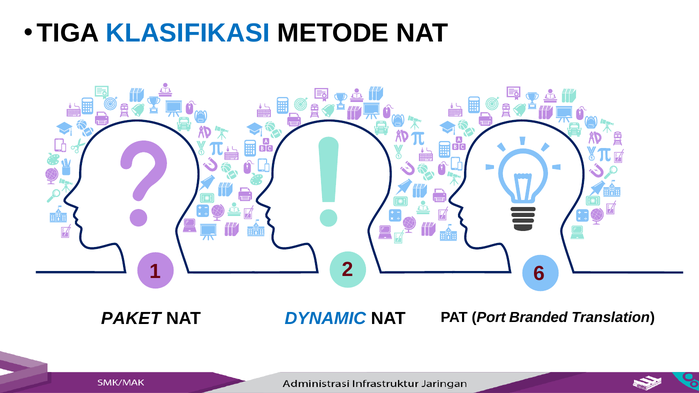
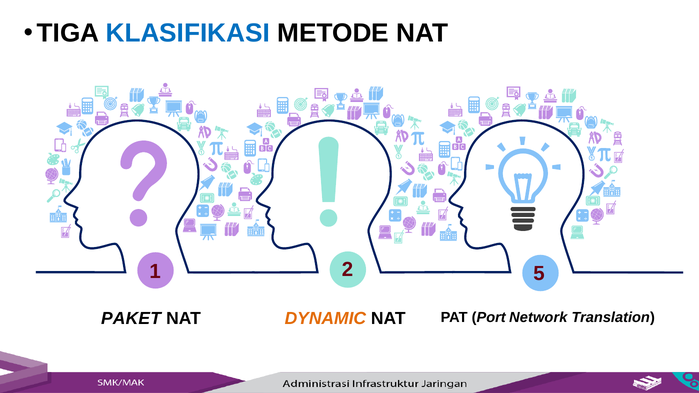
6: 6 -> 5
DYNAMIC colour: blue -> orange
Branded: Branded -> Network
